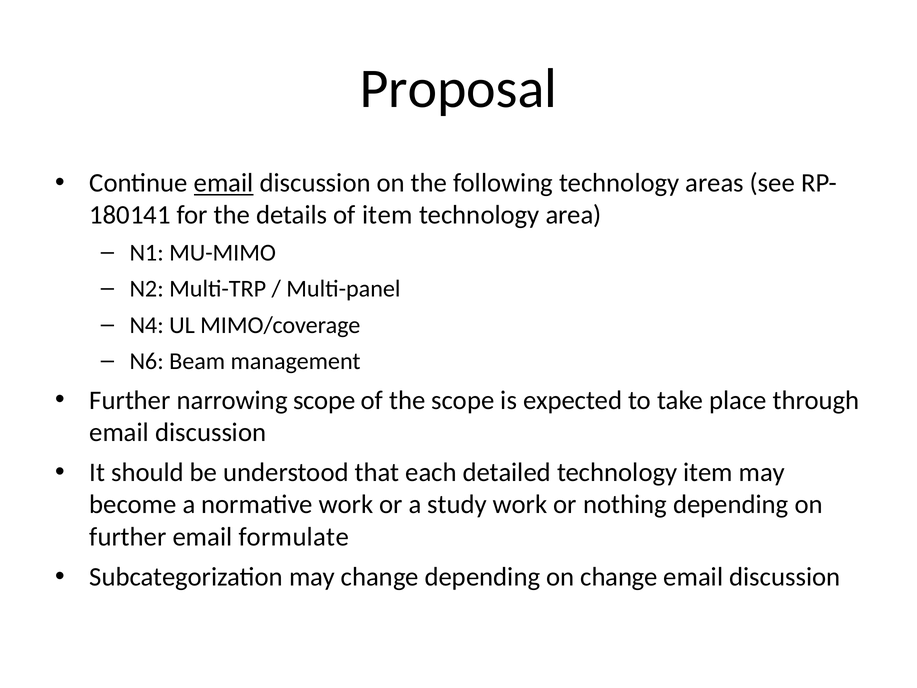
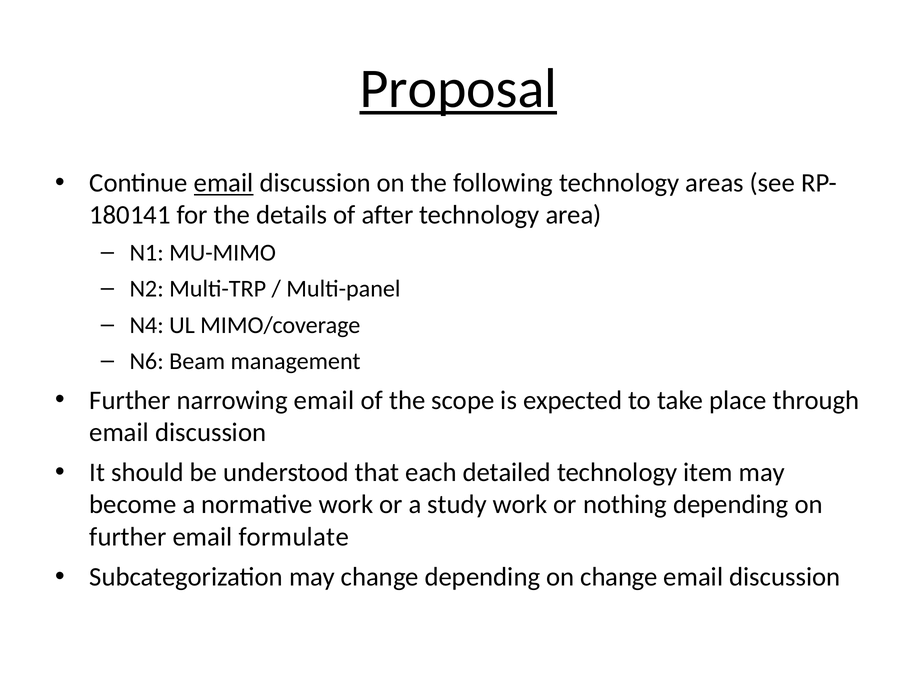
Proposal underline: none -> present
of item: item -> after
narrowing scope: scope -> email
